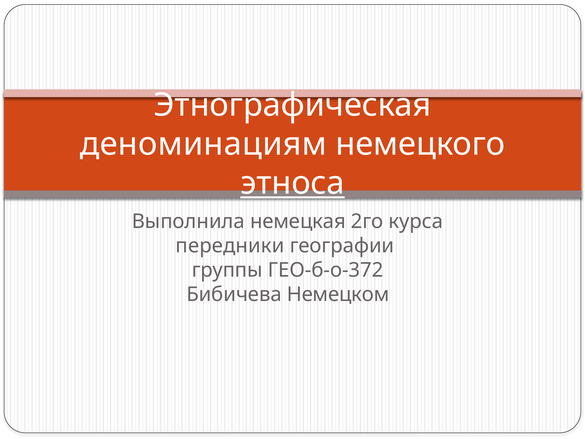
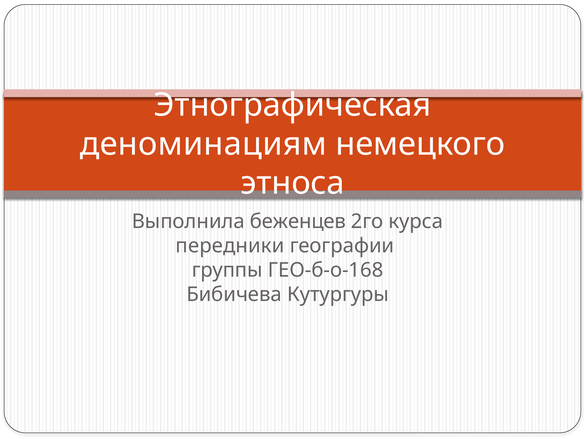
этноса underline: present -> none
немецкая: немецкая -> беженцев
ГЕО-б-о-372: ГЕО-б-о-372 -> ГЕО-б-о-168
Немецком: Немецком -> Кутургуры
